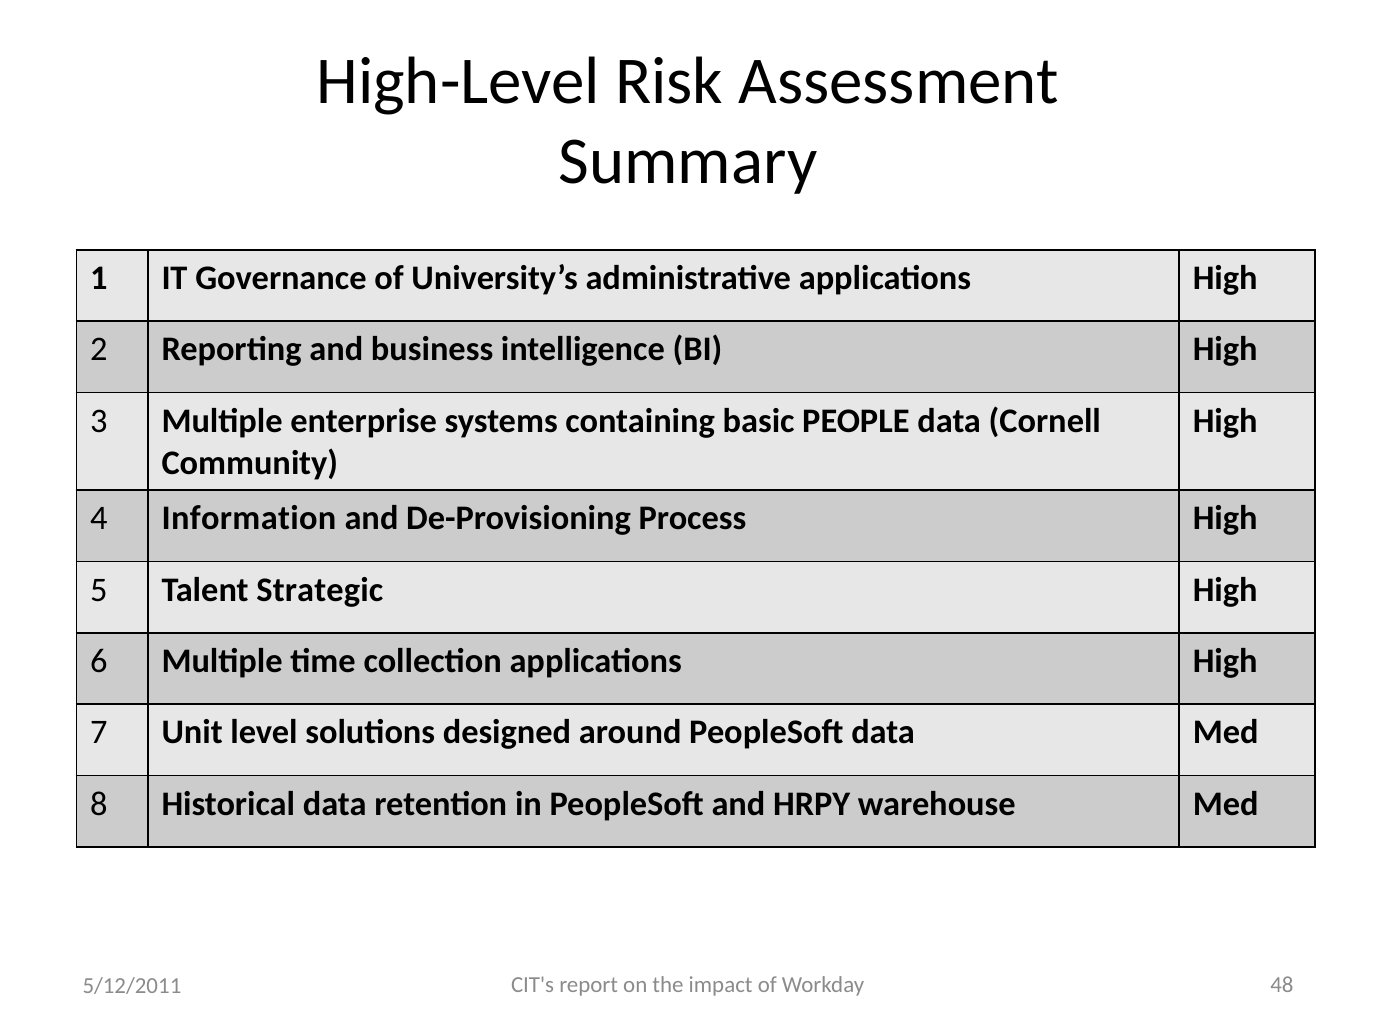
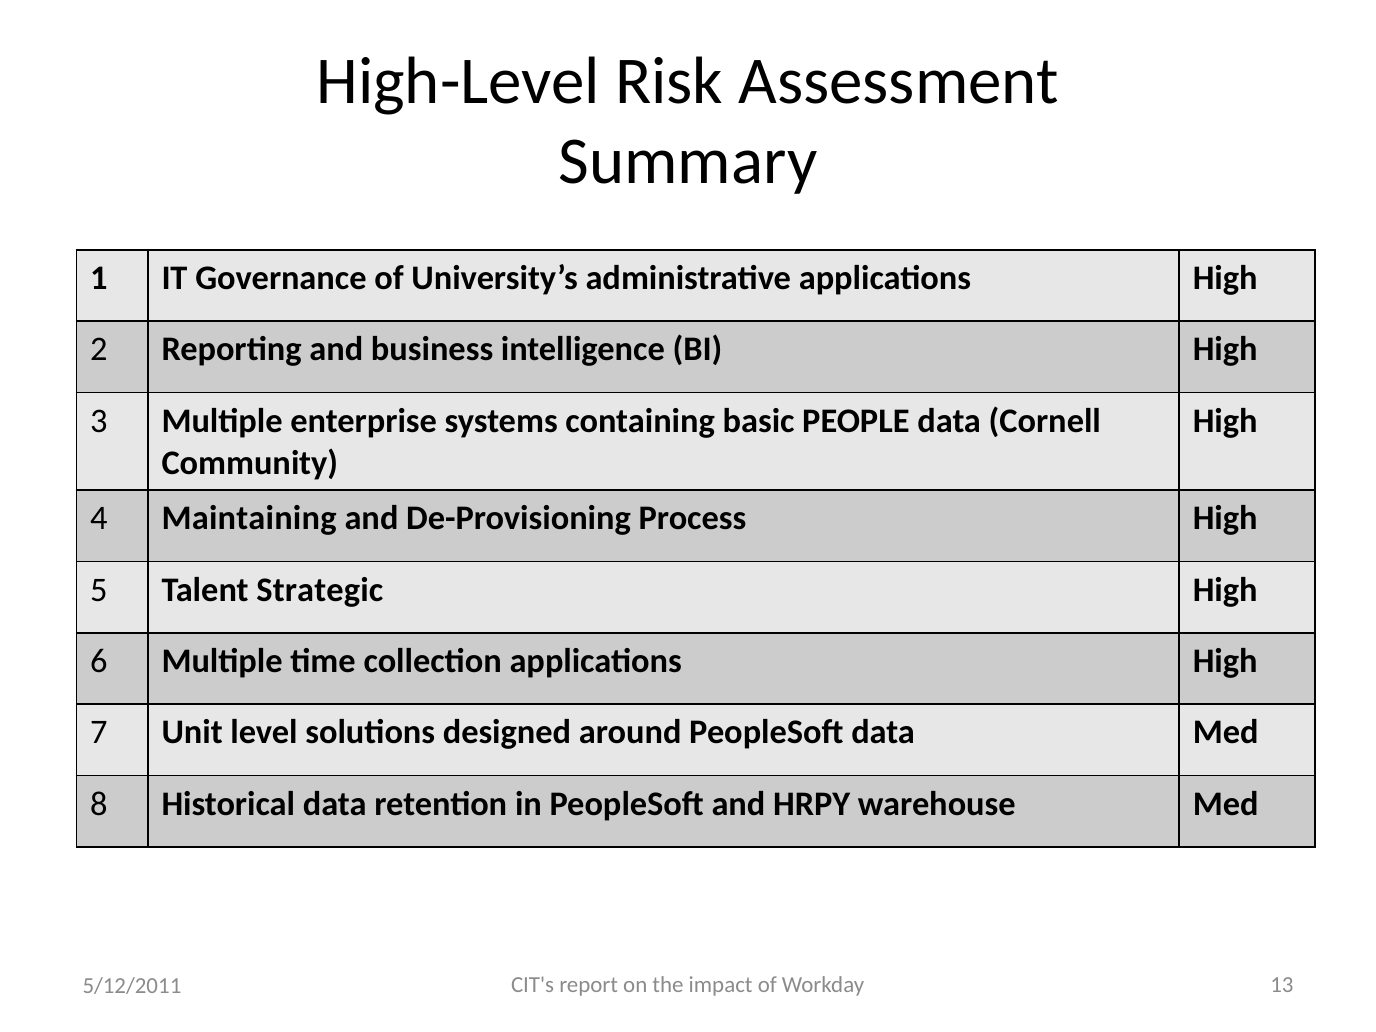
Information: Information -> Maintaining
48: 48 -> 13
